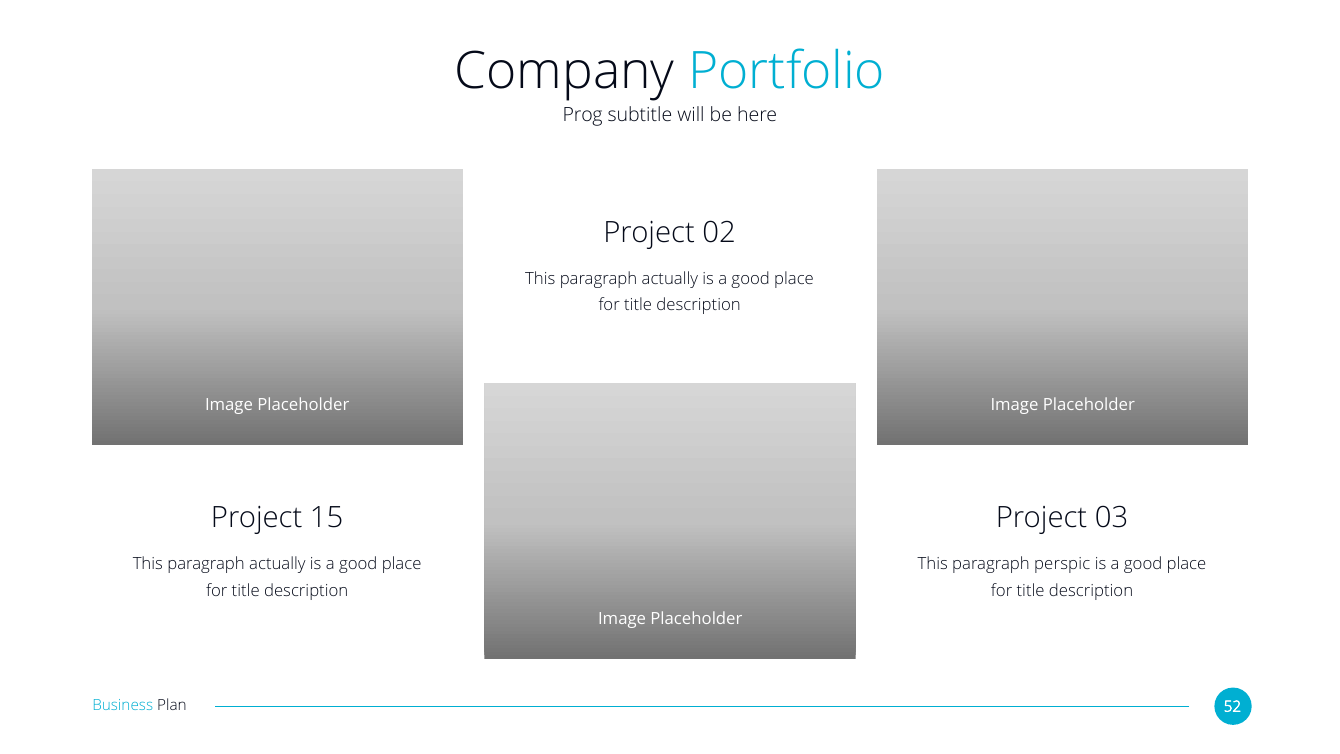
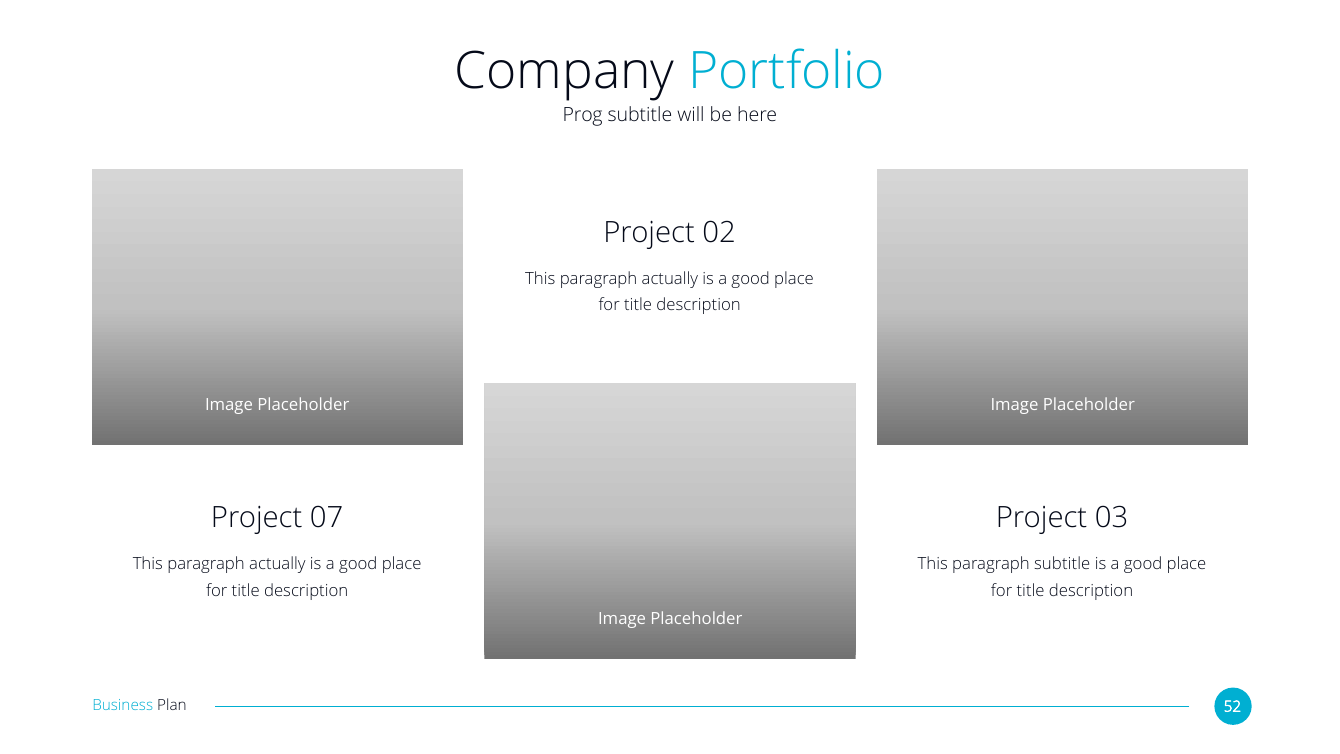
15: 15 -> 07
paragraph perspic: perspic -> subtitle
